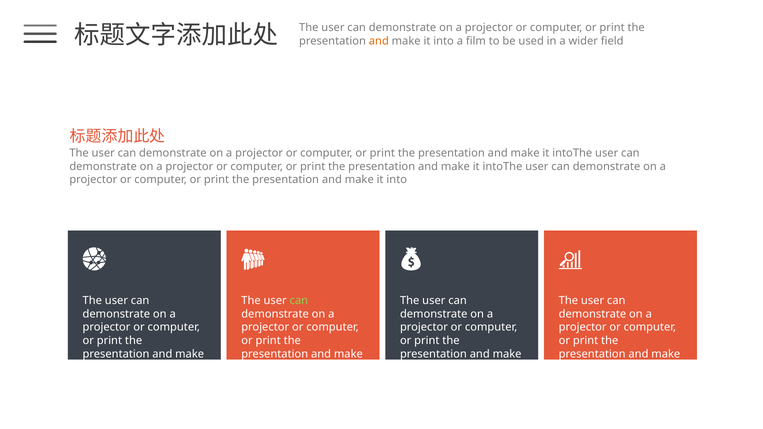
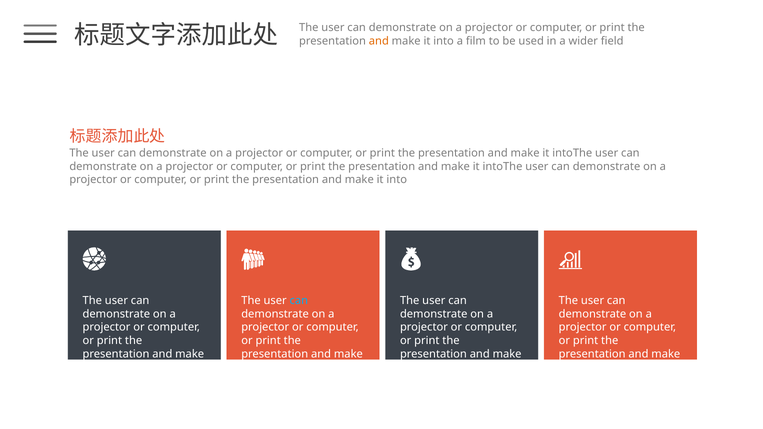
can at (299, 301) colour: light green -> light blue
